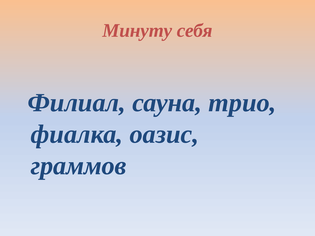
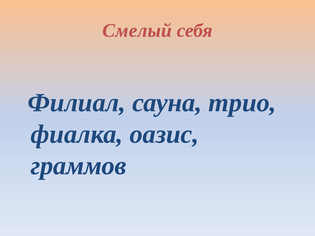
Минуту: Минуту -> Смелый
